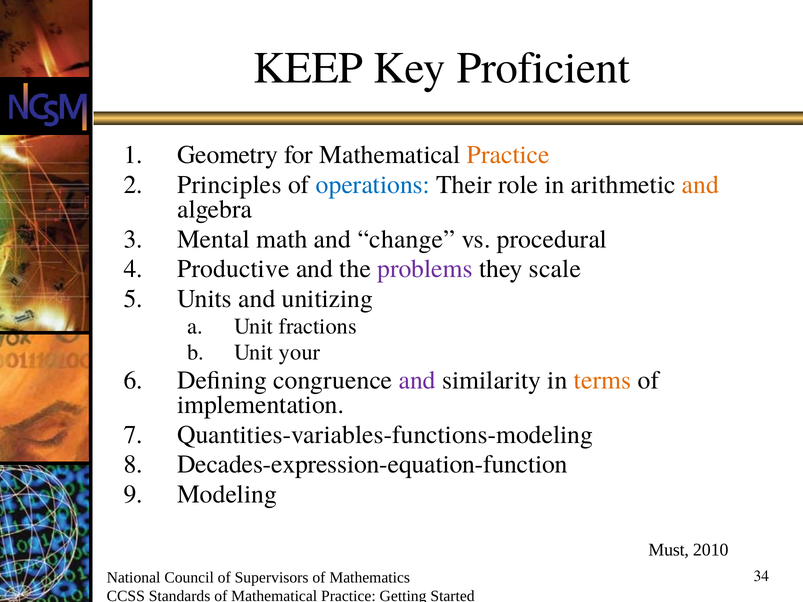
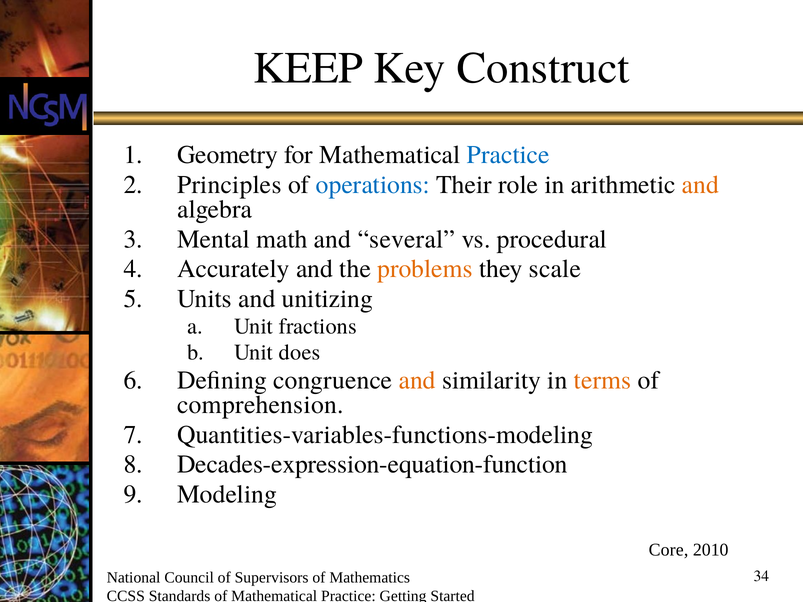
Proficient: Proficient -> Construct
Practice at (508, 155) colour: orange -> blue
change: change -> several
Productive: Productive -> Accurately
problems colour: purple -> orange
your: your -> does
and at (417, 380) colour: purple -> orange
implementation: implementation -> comprehension
Must: Must -> Core
